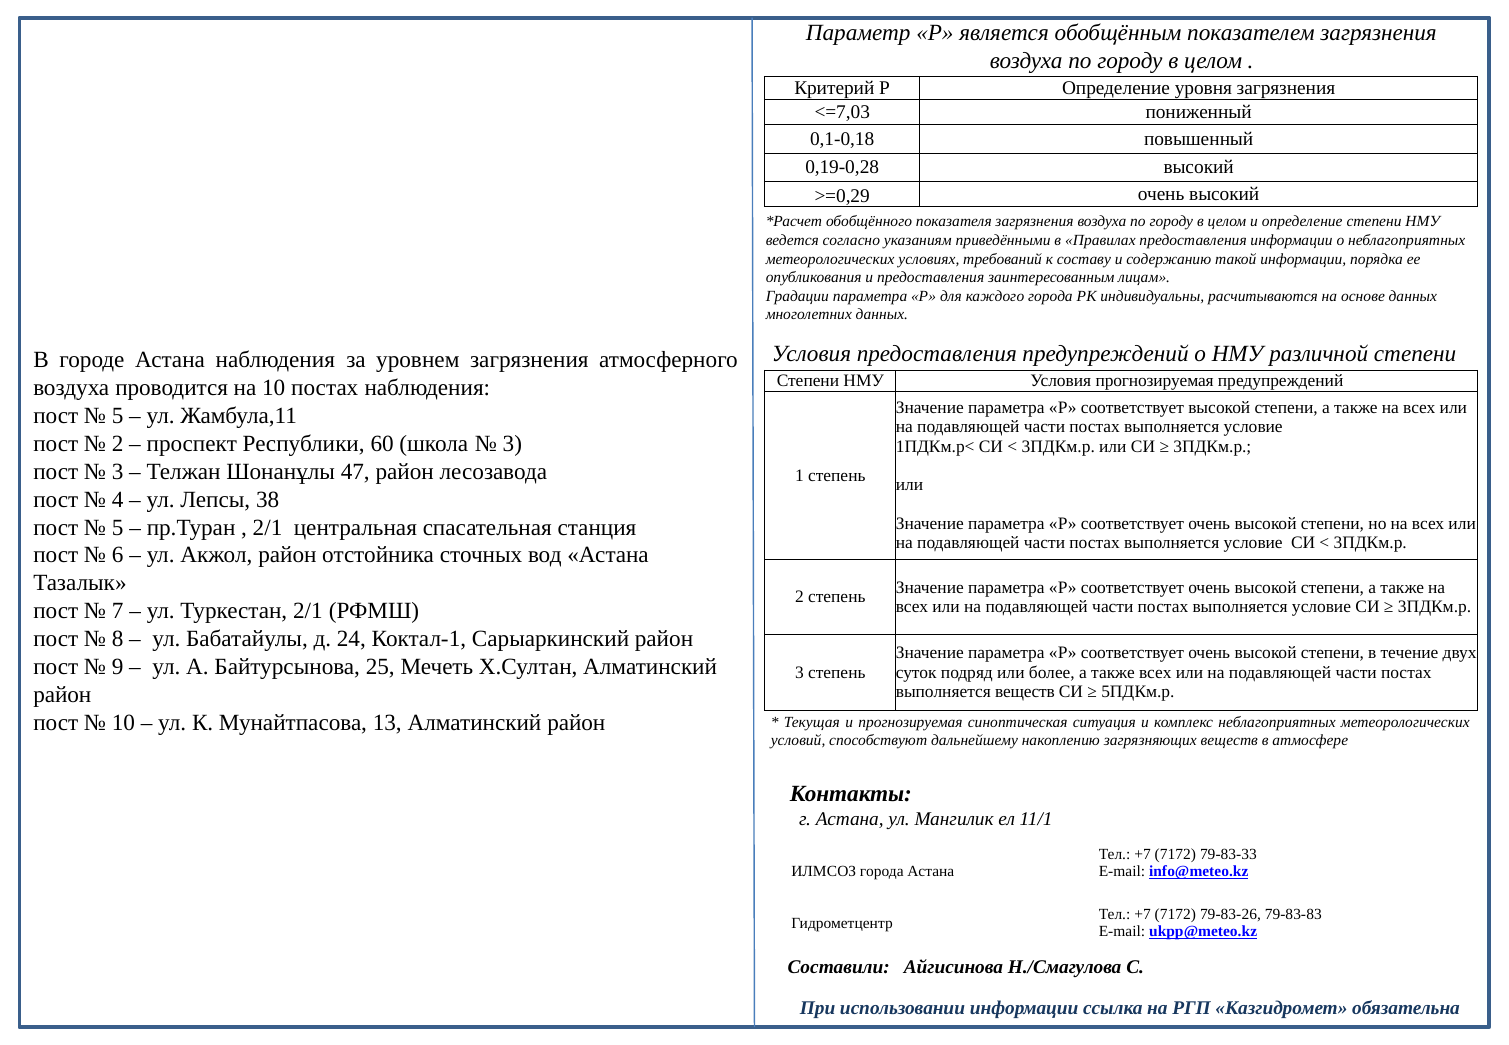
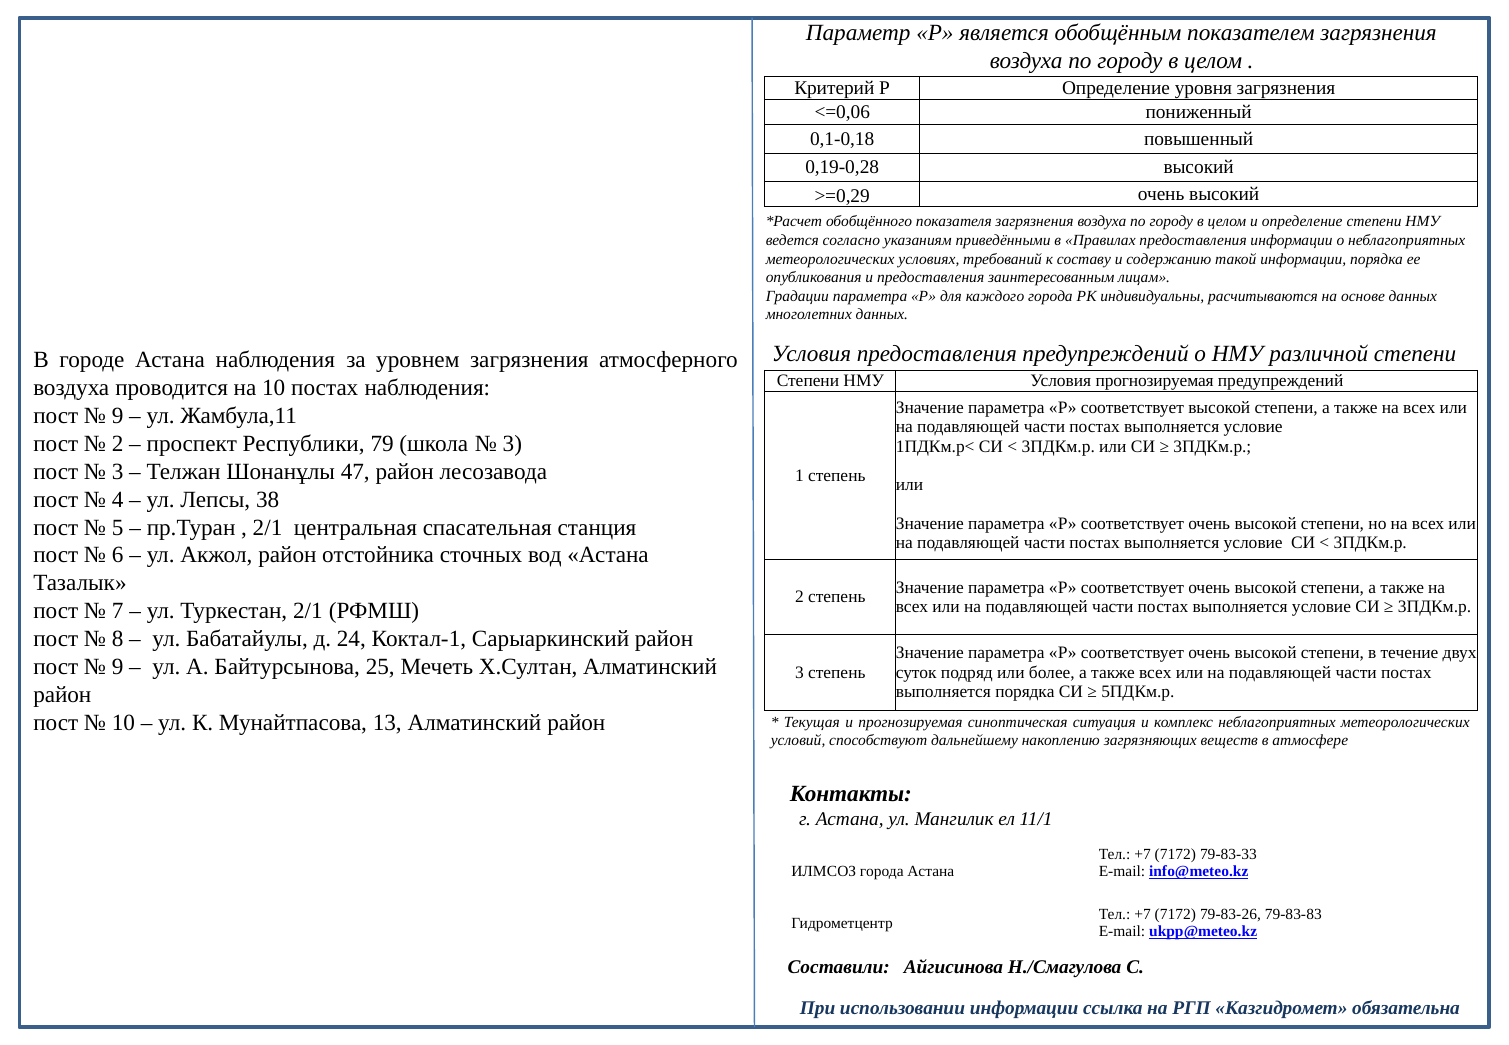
<=7,03: <=7,03 -> <=0,06
5 at (118, 416): 5 -> 9
60: 60 -> 79
выполняется веществ: веществ -> порядка
